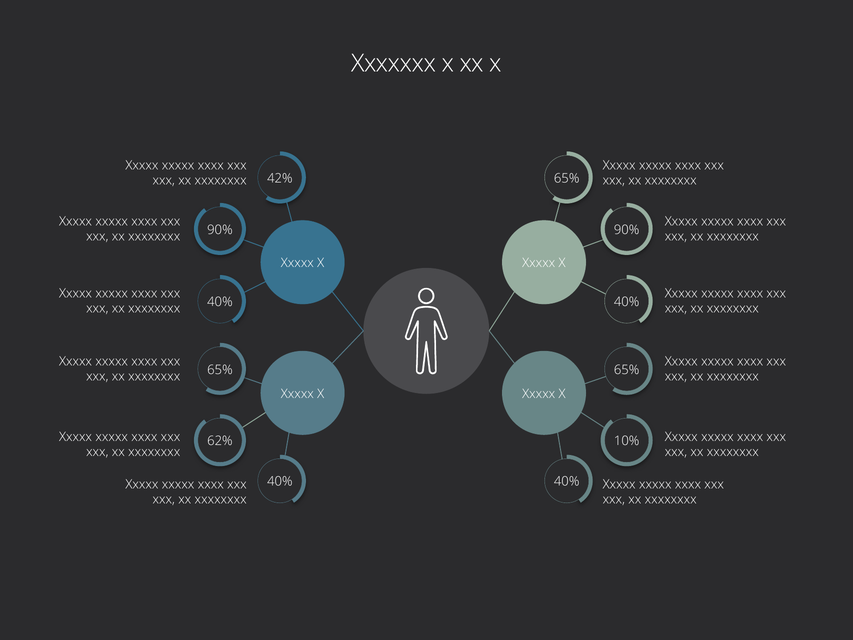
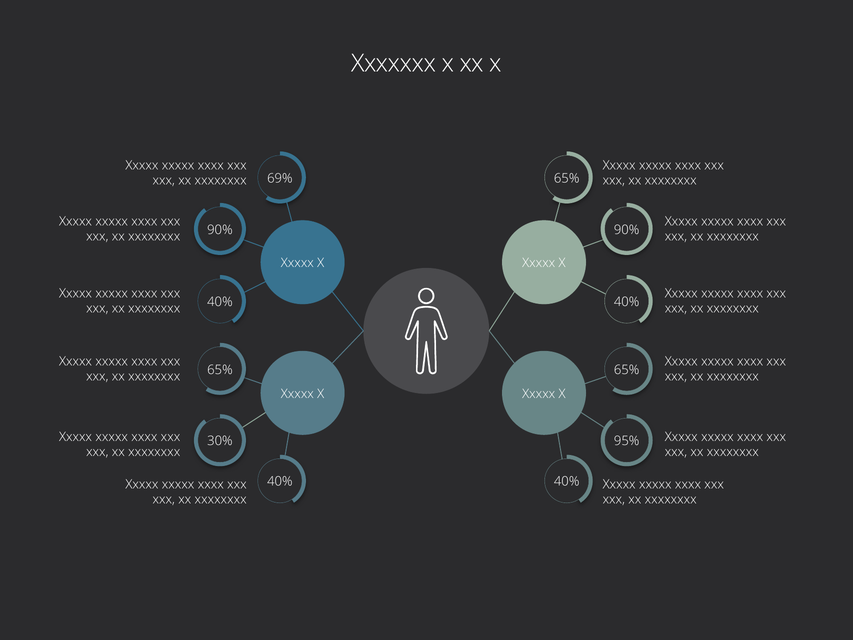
42%: 42% -> 69%
62%: 62% -> 30%
10%: 10% -> 95%
